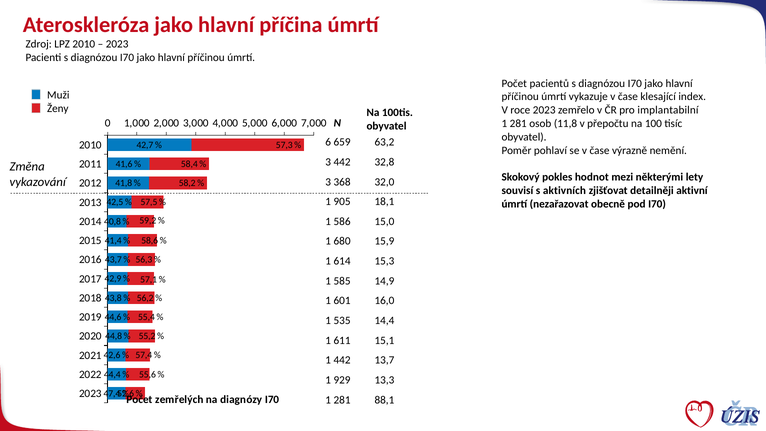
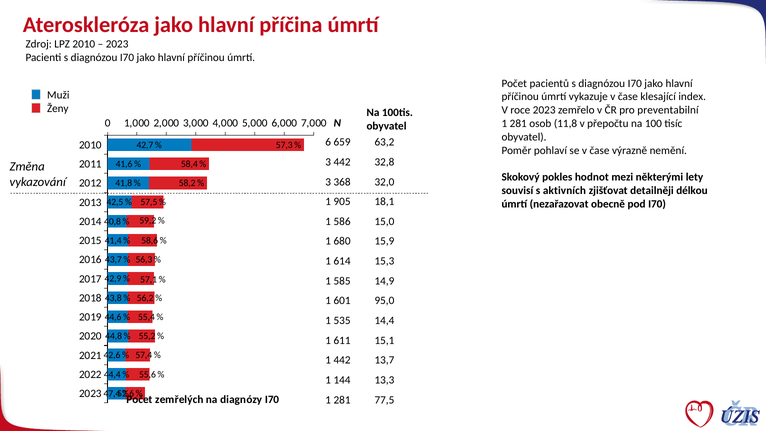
implantabilní: implantabilní -> preventabilní
aktivní: aktivní -> délkou
16,0: 16,0 -> 95,0
929: 929 -> 144
88,1: 88,1 -> 77,5
